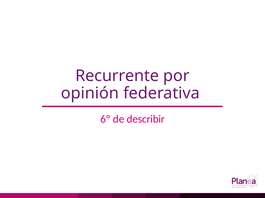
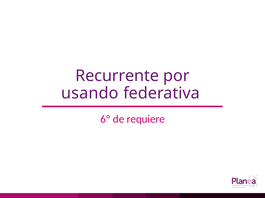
opinión: opinión -> usando
describir: describir -> requiere
